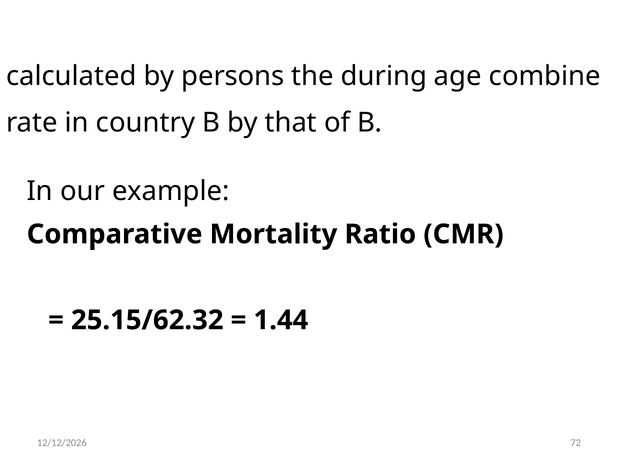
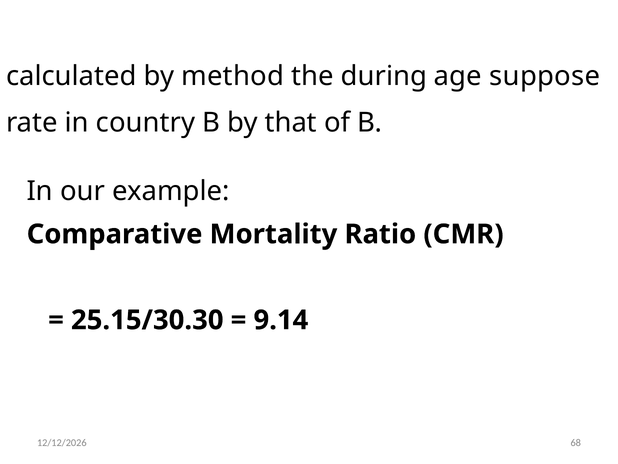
persons: persons -> method
combine: combine -> suppose
25.15/62.32: 25.15/62.32 -> 25.15/30.30
1.44: 1.44 -> 9.14
72: 72 -> 68
